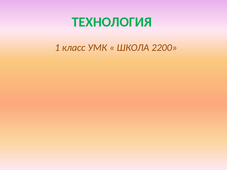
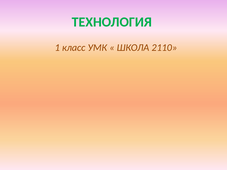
2200: 2200 -> 2110
